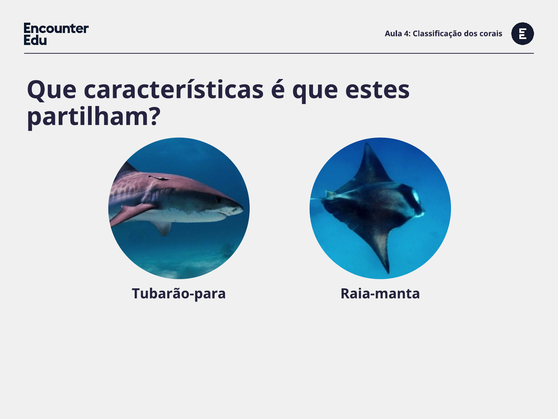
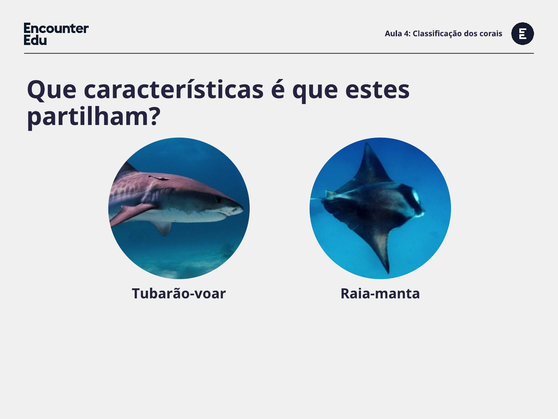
Tubarão-para: Tubarão-para -> Tubarão-voar
